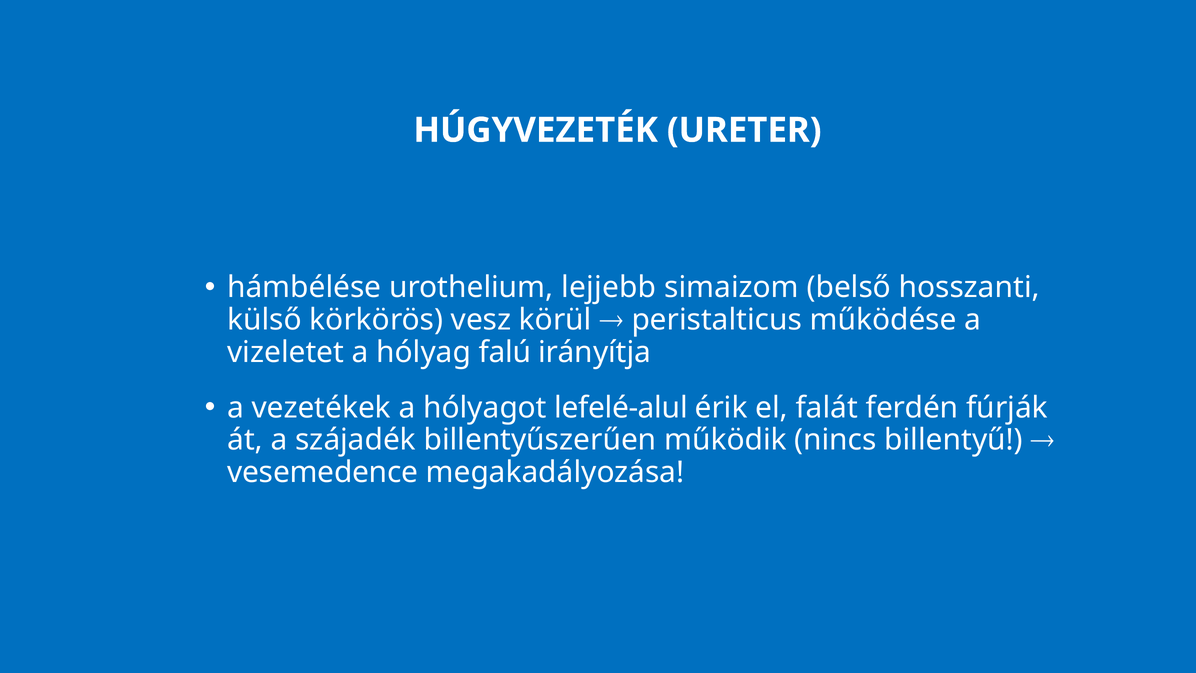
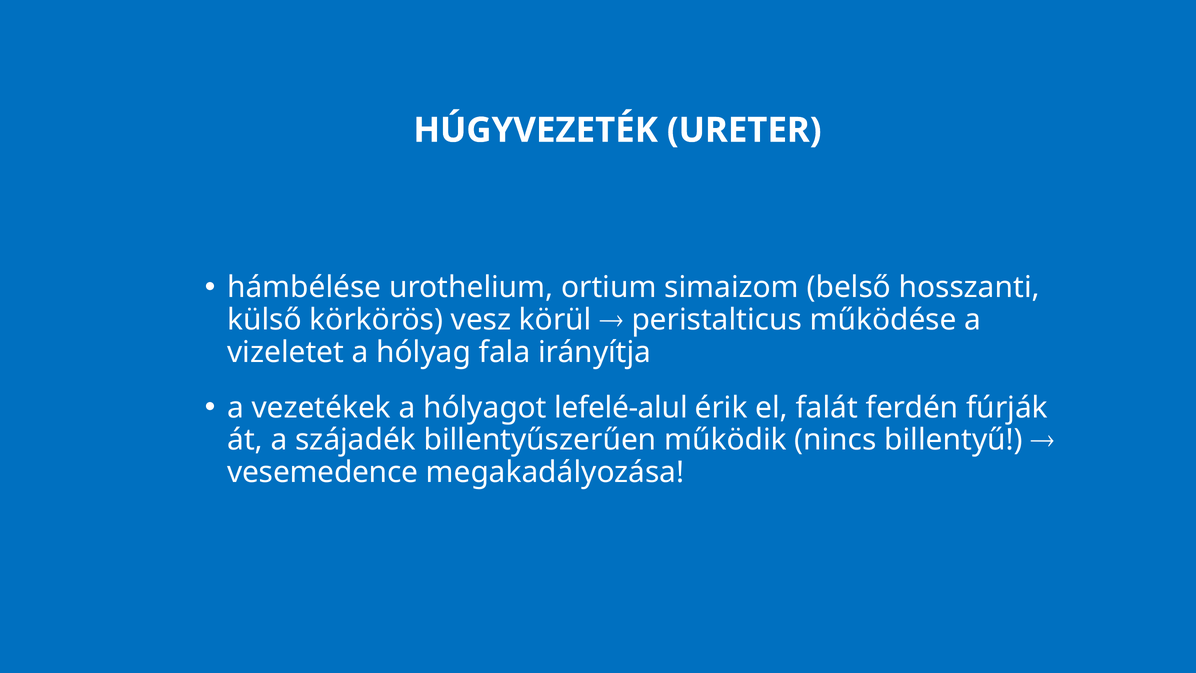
lejjebb: lejjebb -> ortium
falú: falú -> fala
